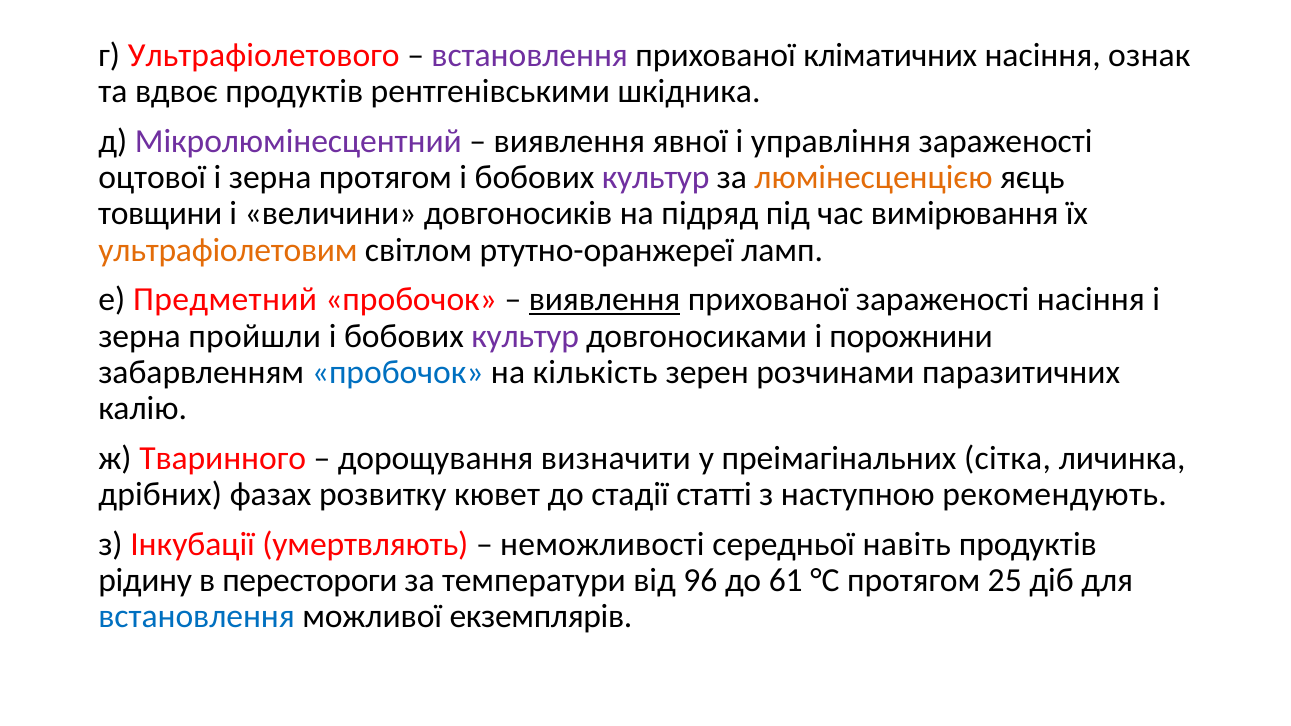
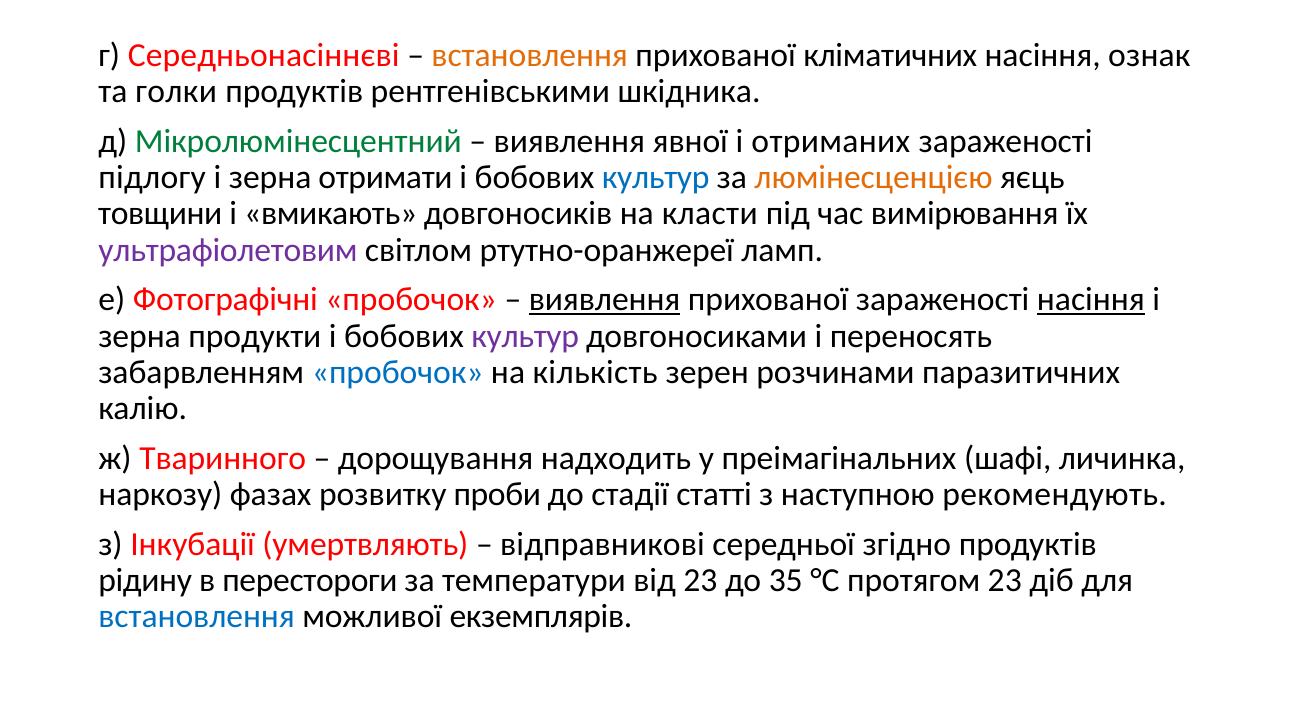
Ультрафіолетового: Ультрафіолетового -> Середньонасіннєві
встановлення at (530, 55) colour: purple -> orange
вдвоє: вдвоє -> голки
Мікролюмінесцентний colour: purple -> green
управління: управління -> отриманих
оцтової: оцтової -> підлогу
зерна протягом: протягом -> отримати
культур at (656, 177) colour: purple -> blue
величини: величини -> вмикають
підряд: підряд -> класти
ультрафіолетовим colour: orange -> purple
Предметний: Предметний -> Фотографічні
насіння at (1091, 300) underline: none -> present
пройшли: пройшли -> продукти
порожнини: порожнини -> переносять
визначити: визначити -> надходить
сітка: сітка -> шафі
дрібних: дрібних -> наркозу
кювет: кювет -> проби
неможливості: неможливості -> відправникові
навіть: навіть -> згідно
від 96: 96 -> 23
61: 61 -> 35
протягом 25: 25 -> 23
